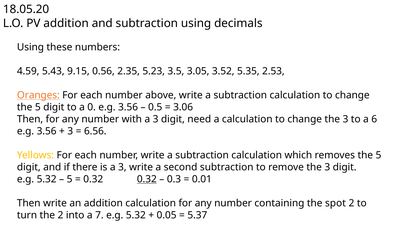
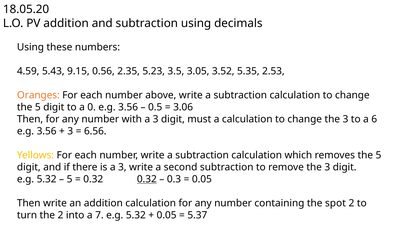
Oranges underline: present -> none
need: need -> must
0.01 at (202, 179): 0.01 -> 0.05
